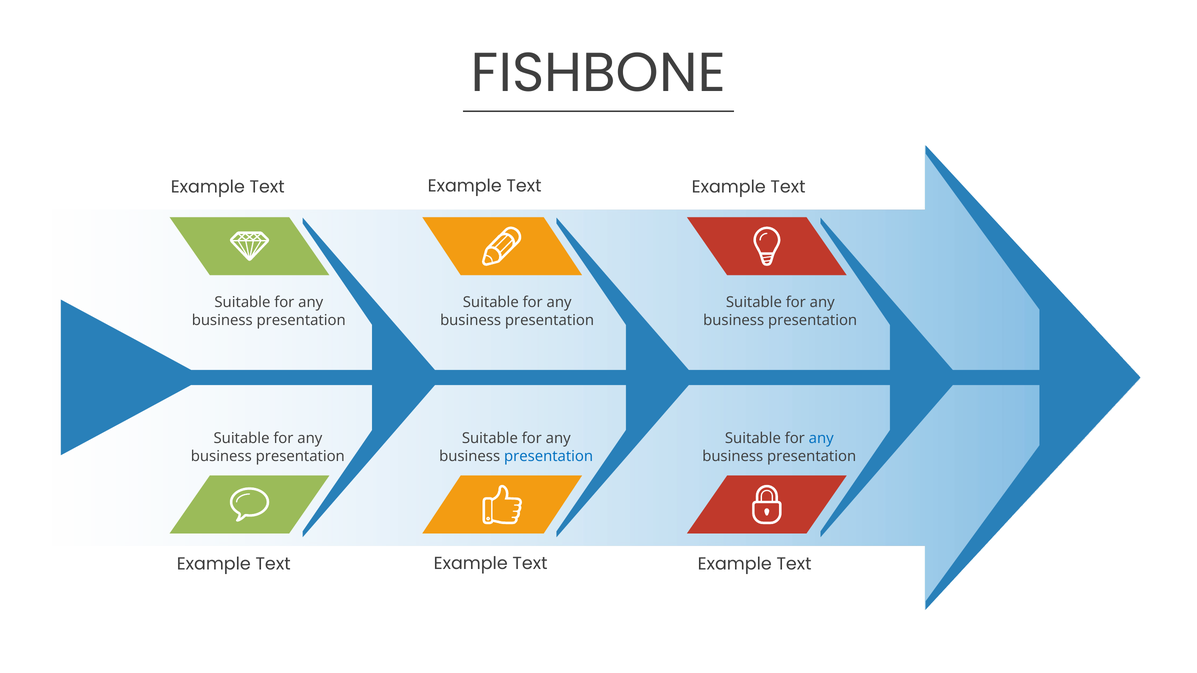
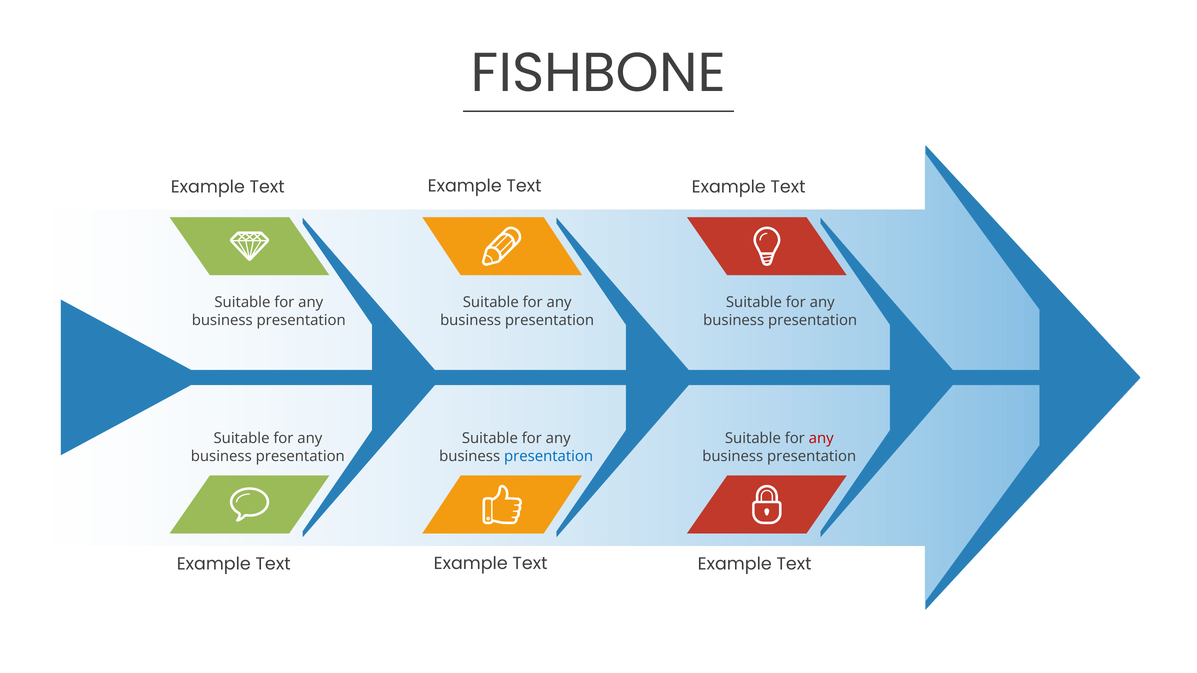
any at (821, 439) colour: blue -> red
